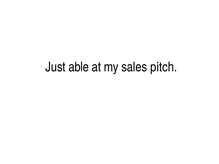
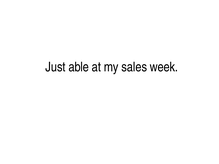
pitch: pitch -> week
